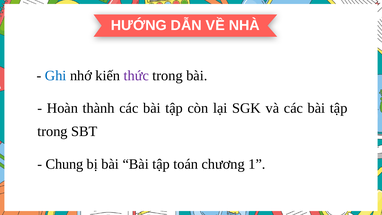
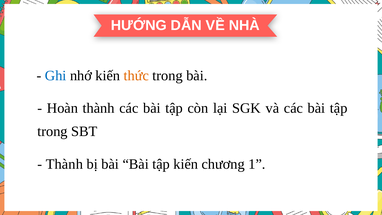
thức colour: purple -> orange
Chung at (65, 164): Chung -> Thành
tập toán: toán -> kiến
